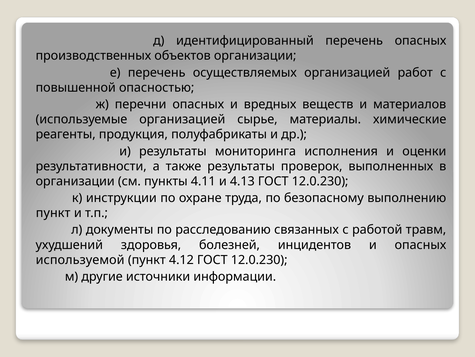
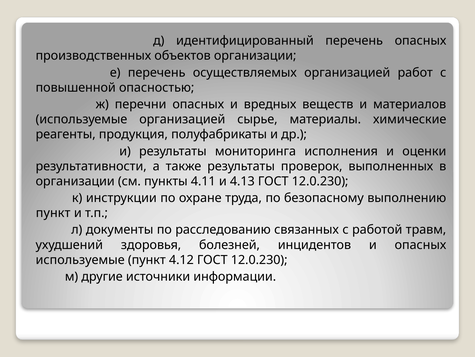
используемой at (80, 259): используемой -> используемые
